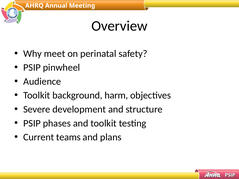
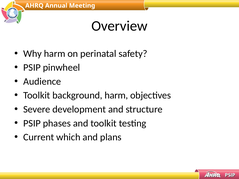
Why meet: meet -> harm
teams: teams -> which
